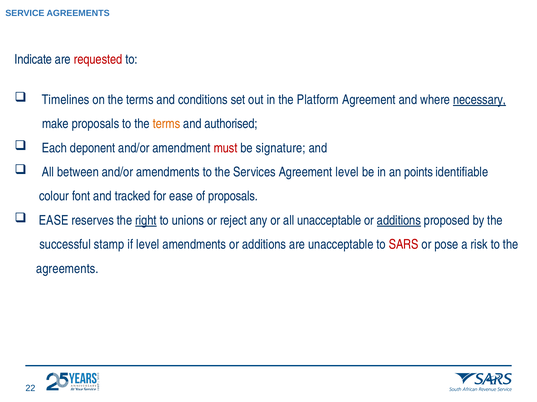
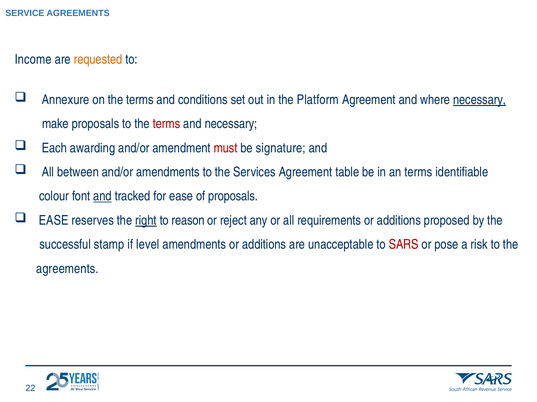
Indicate: Indicate -> Income
requested colour: red -> orange
Timelines: Timelines -> Annexure
terms at (167, 124) colour: orange -> red
and authorised: authorised -> necessary
deponent: deponent -> awarding
Agreement level: level -> table
an points: points -> terms
and at (102, 197) underline: none -> present
unions: unions -> reason
all unacceptable: unacceptable -> requirements
additions at (399, 221) underline: present -> none
